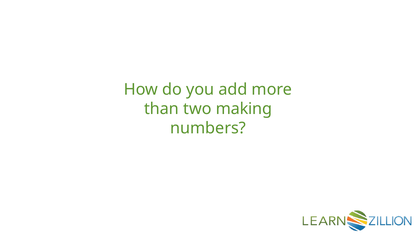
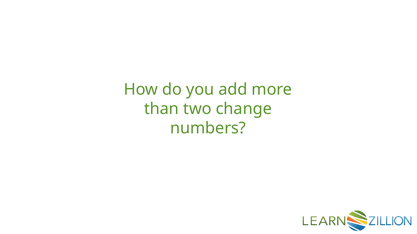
making: making -> change
